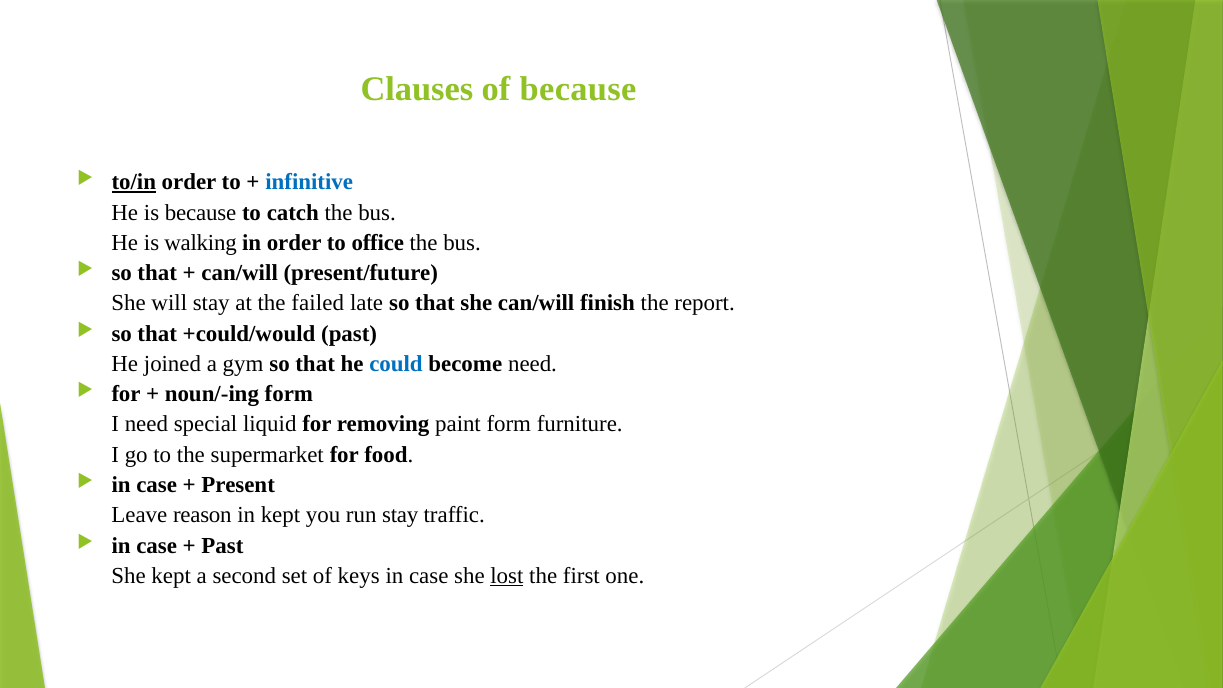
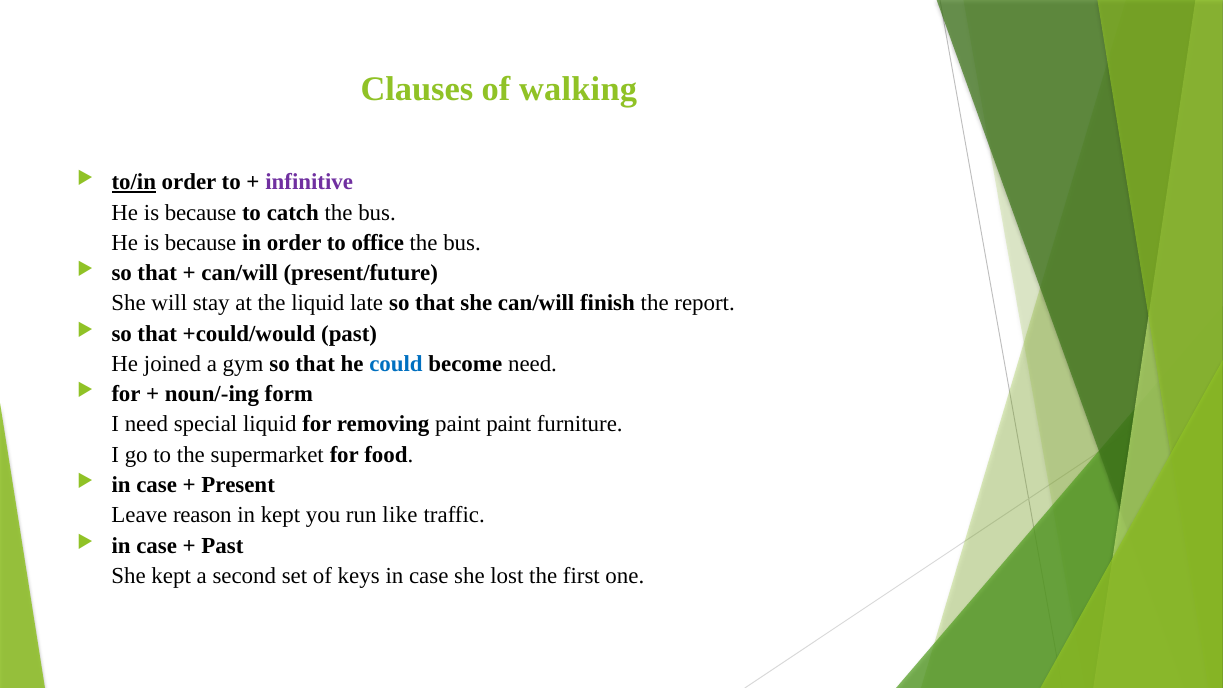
of because: because -> walking
infinitive colour: blue -> purple
walking at (201, 243): walking -> because
the failed: failed -> liquid
paint form: form -> paint
run stay: stay -> like
lost underline: present -> none
